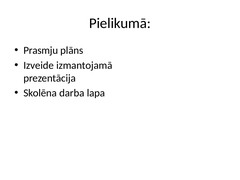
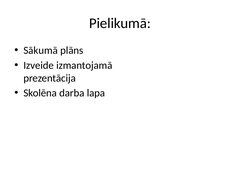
Prasmju: Prasmju -> Sākumā
